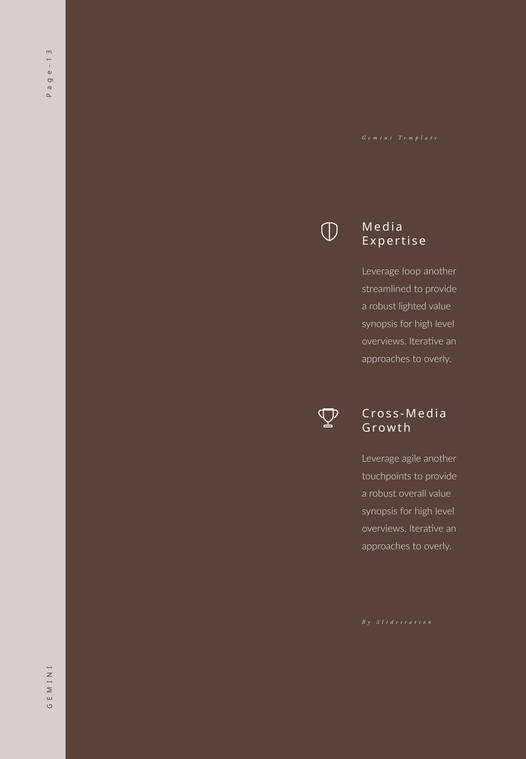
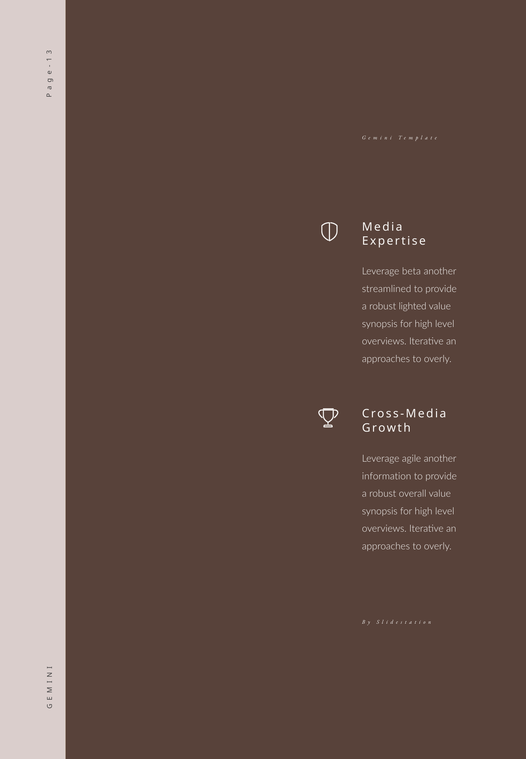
loop: loop -> beta
touchpoints: touchpoints -> information
